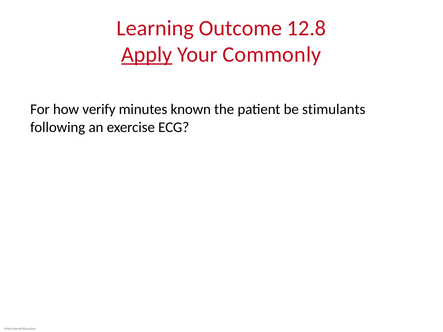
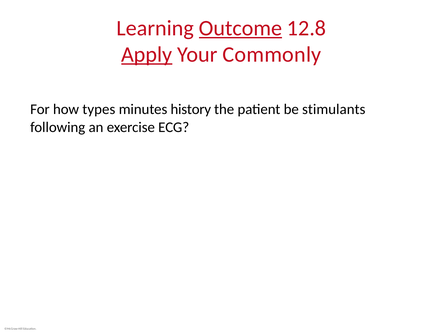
Outcome underline: none -> present
verify: verify -> types
known: known -> history
